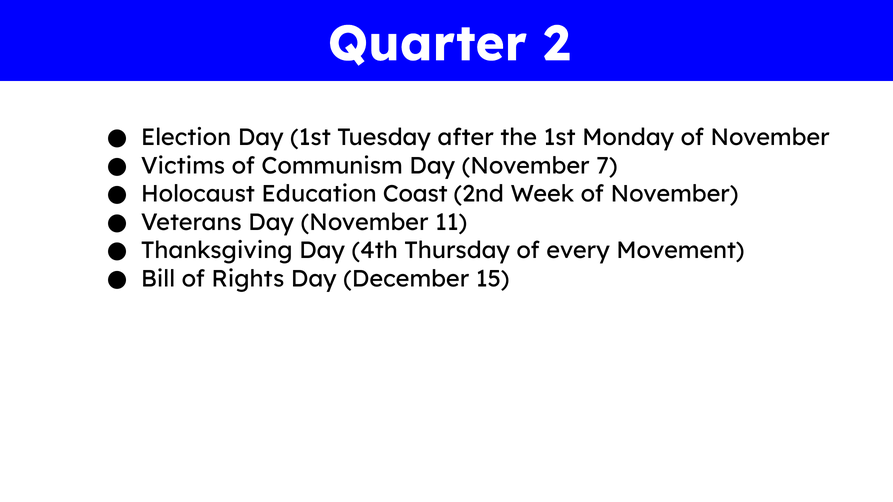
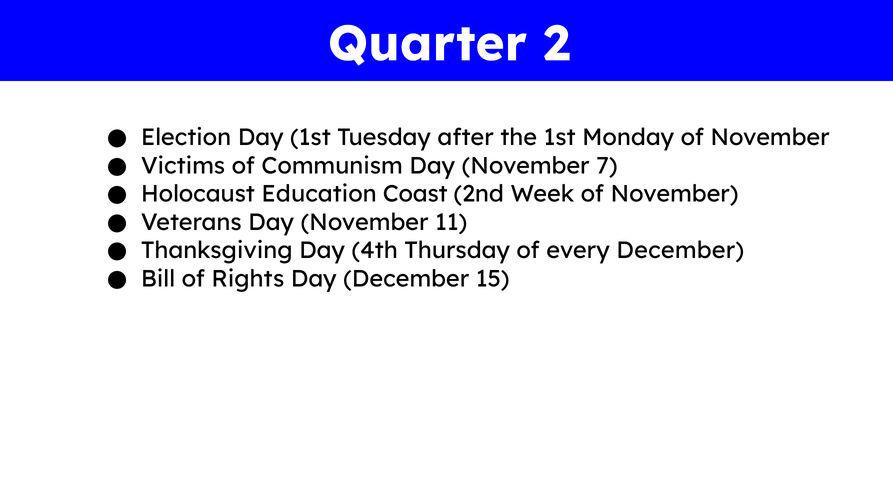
every Movement: Movement -> December
